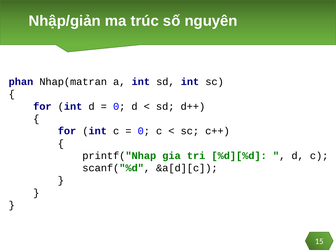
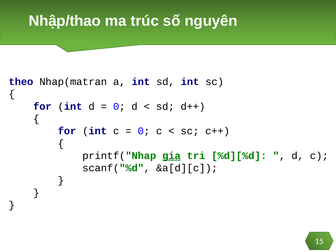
Nhập/giản: Nhập/giản -> Nhập/thao
phan: phan -> theo
gia underline: none -> present
